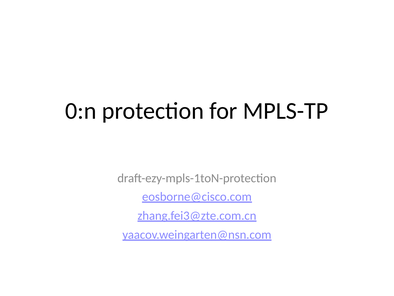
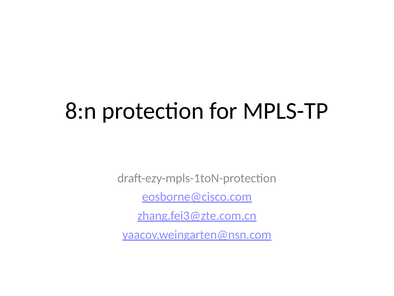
0:n: 0:n -> 8:n
